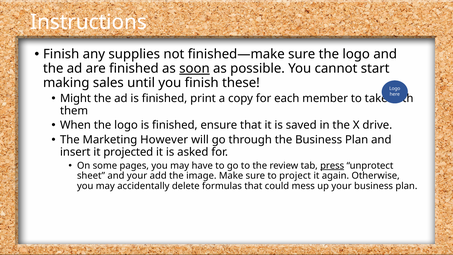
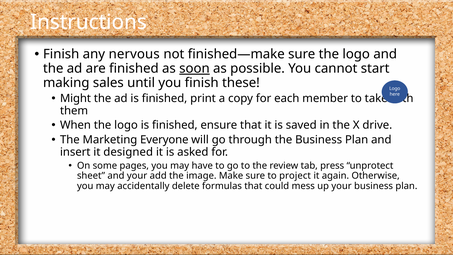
supplies: supplies -> nervous
However: However -> Everyone
projected: projected -> designed
press underline: present -> none
